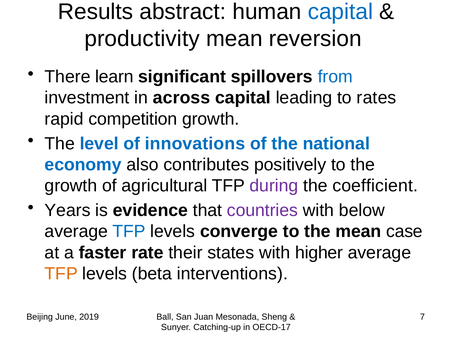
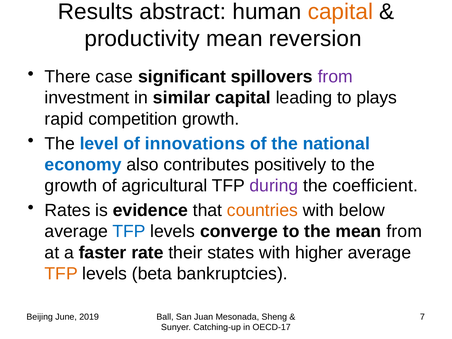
capital at (340, 12) colour: blue -> orange
learn: learn -> case
from at (335, 77) colour: blue -> purple
across: across -> similar
rates: rates -> plays
Years: Years -> Rates
countries colour: purple -> orange
mean case: case -> from
interventions: interventions -> bankruptcies
